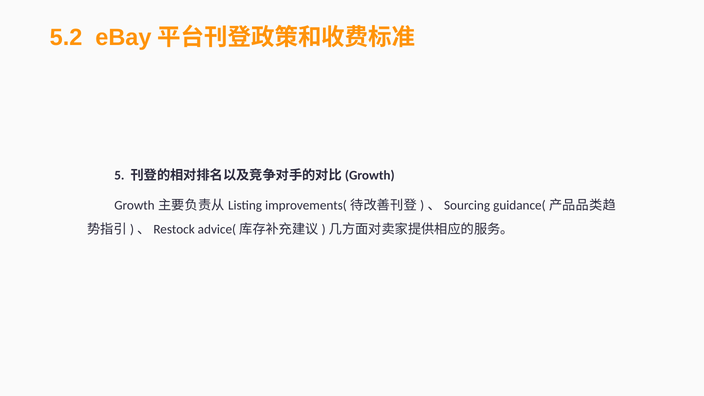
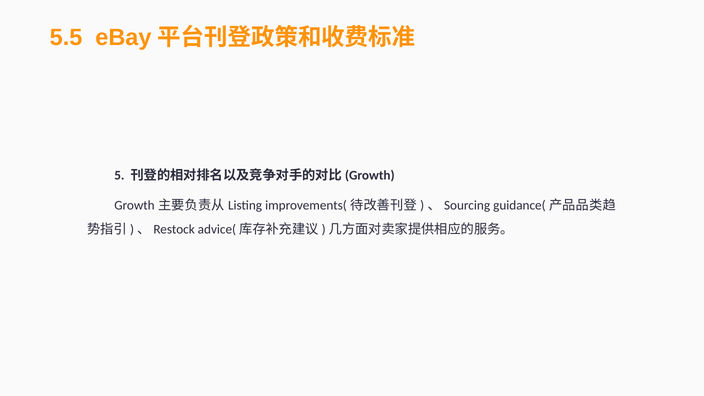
5.2: 5.2 -> 5.5
